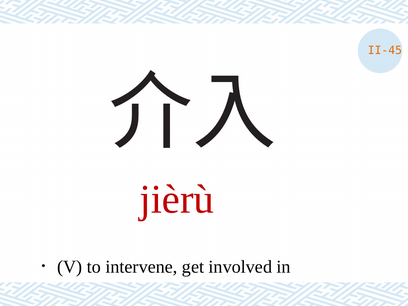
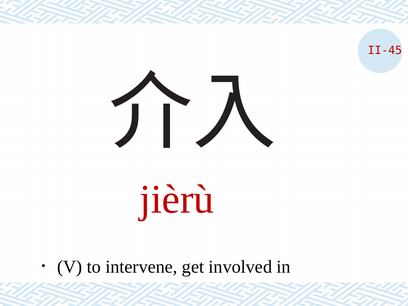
II-45 colour: orange -> red
